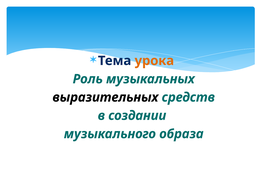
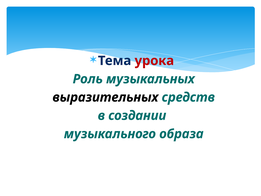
урока colour: orange -> red
